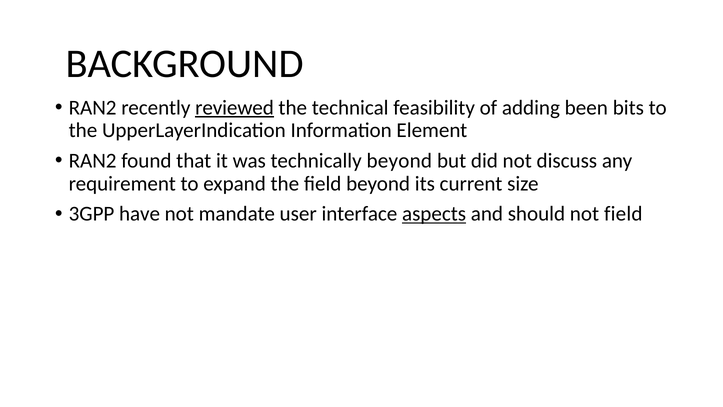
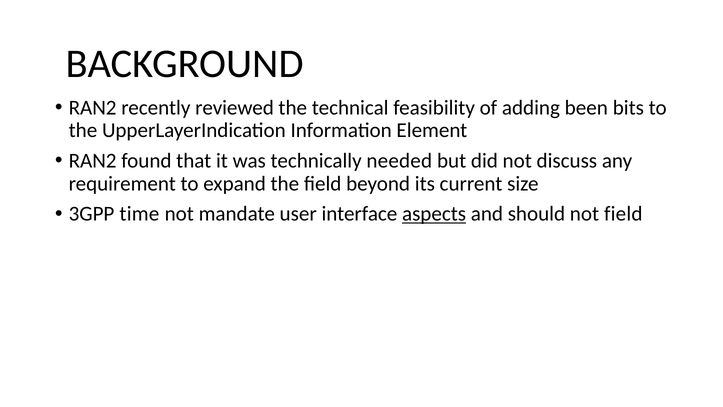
reviewed underline: present -> none
technically beyond: beyond -> needed
have: have -> time
